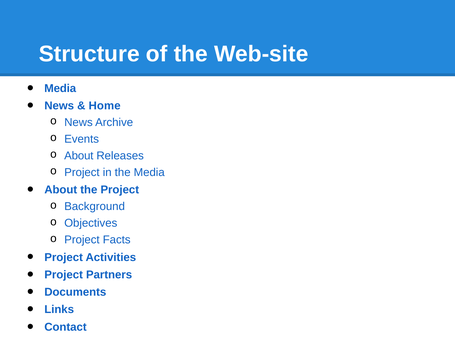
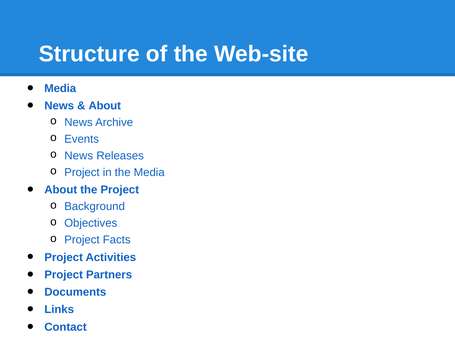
Home at (105, 106): Home -> About
About at (79, 156): About -> News
